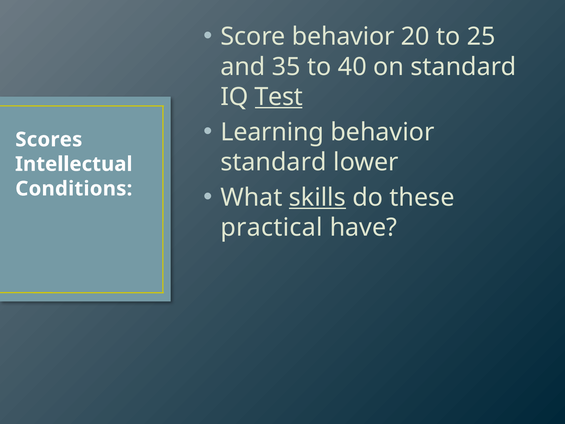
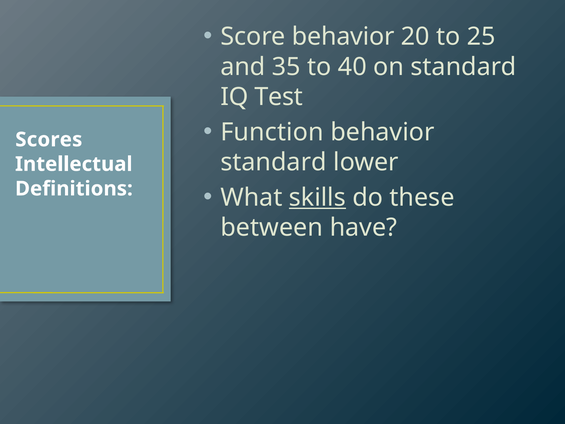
Test underline: present -> none
Learning: Learning -> Function
Conditions: Conditions -> Definitions
practical: practical -> between
